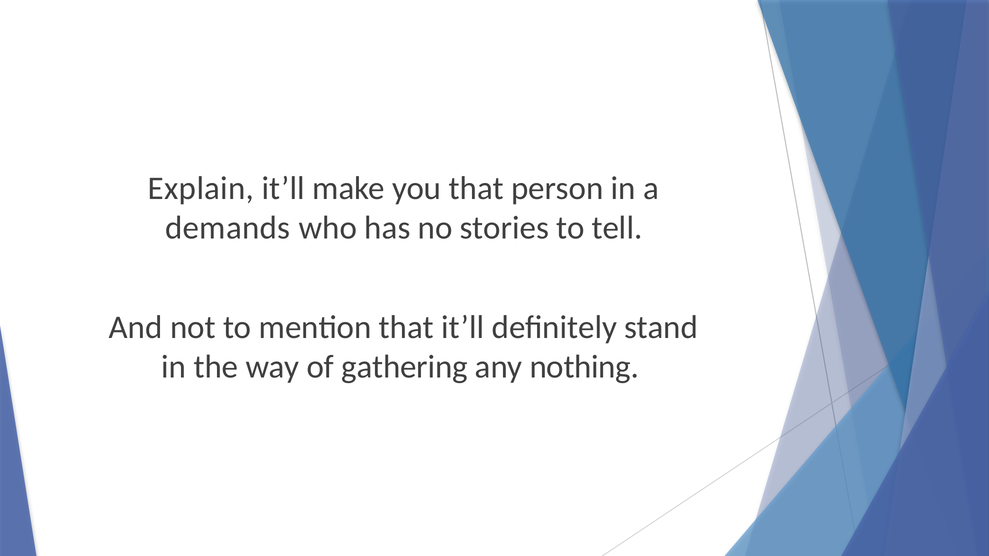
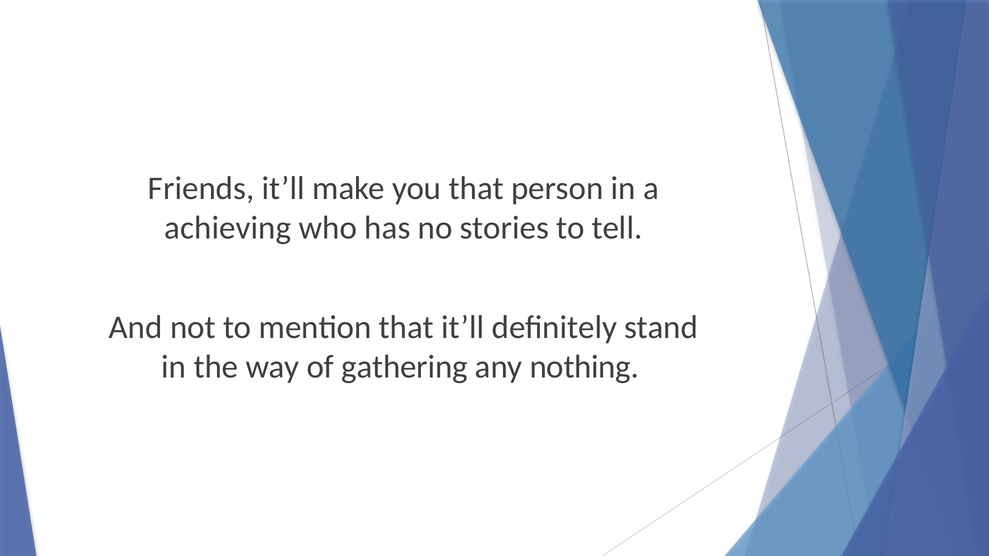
Explain: Explain -> Friends
demands: demands -> achieving
